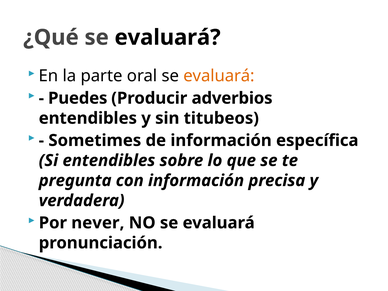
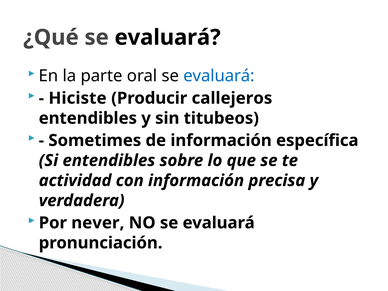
evaluará at (219, 76) colour: orange -> blue
Puedes: Puedes -> Hiciste
adverbios: adverbios -> callejeros
pregunta: pregunta -> actividad
